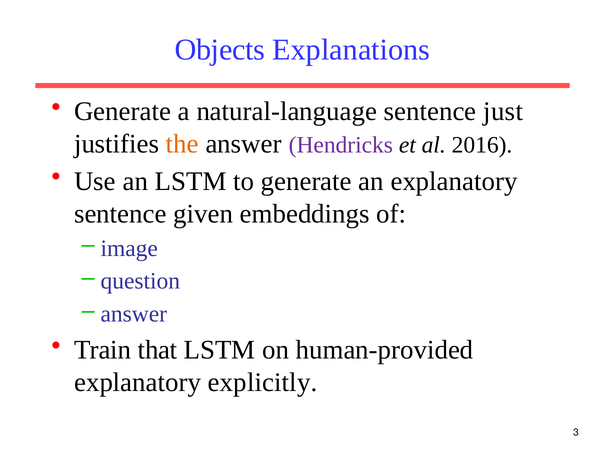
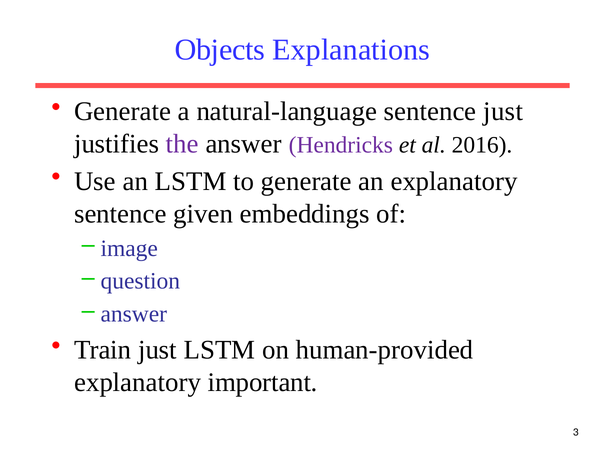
the colour: orange -> purple
Train that: that -> just
explicitly: explicitly -> important
